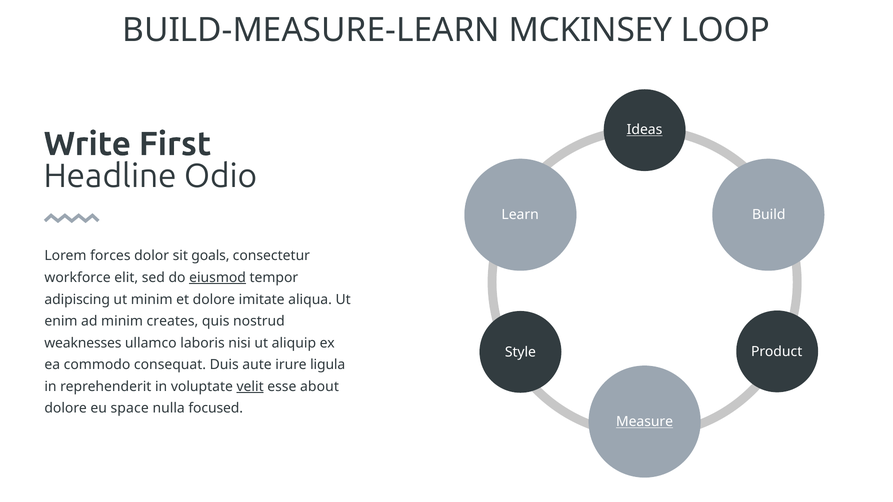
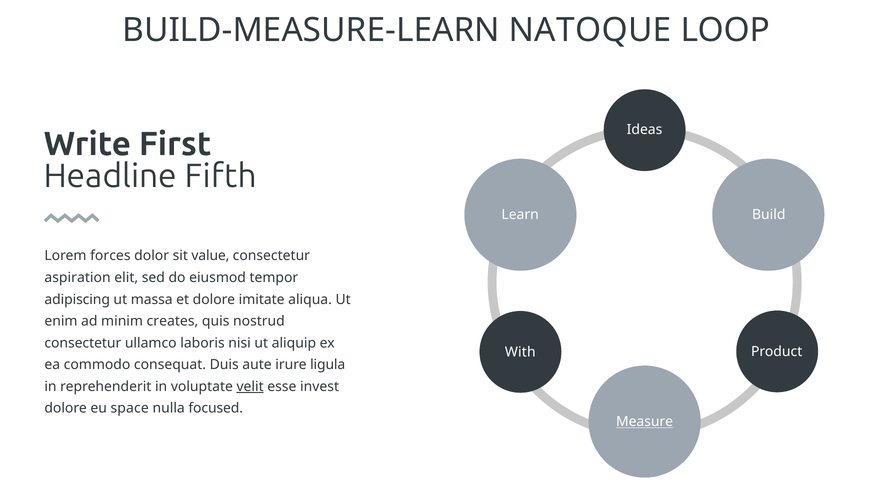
MCKINSEY: MCKINSEY -> NATOQUE
Ideas underline: present -> none
Odio: Odio -> Fifth
goals: goals -> value
workforce: workforce -> aspiration
eiusmod underline: present -> none
ut minim: minim -> massa
weaknesses at (83, 343): weaknesses -> consectetur
Style: Style -> With
about: about -> invest
